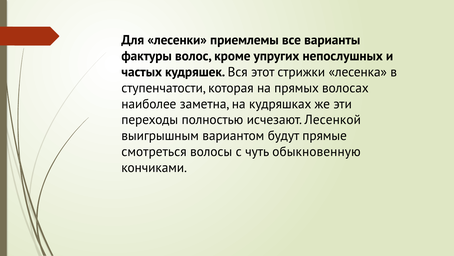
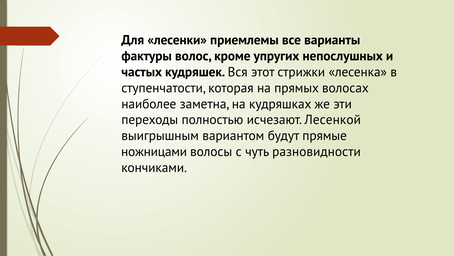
смотреться: смотреться -> ножницами
обыкновенную: обыкновенную -> разновидности
